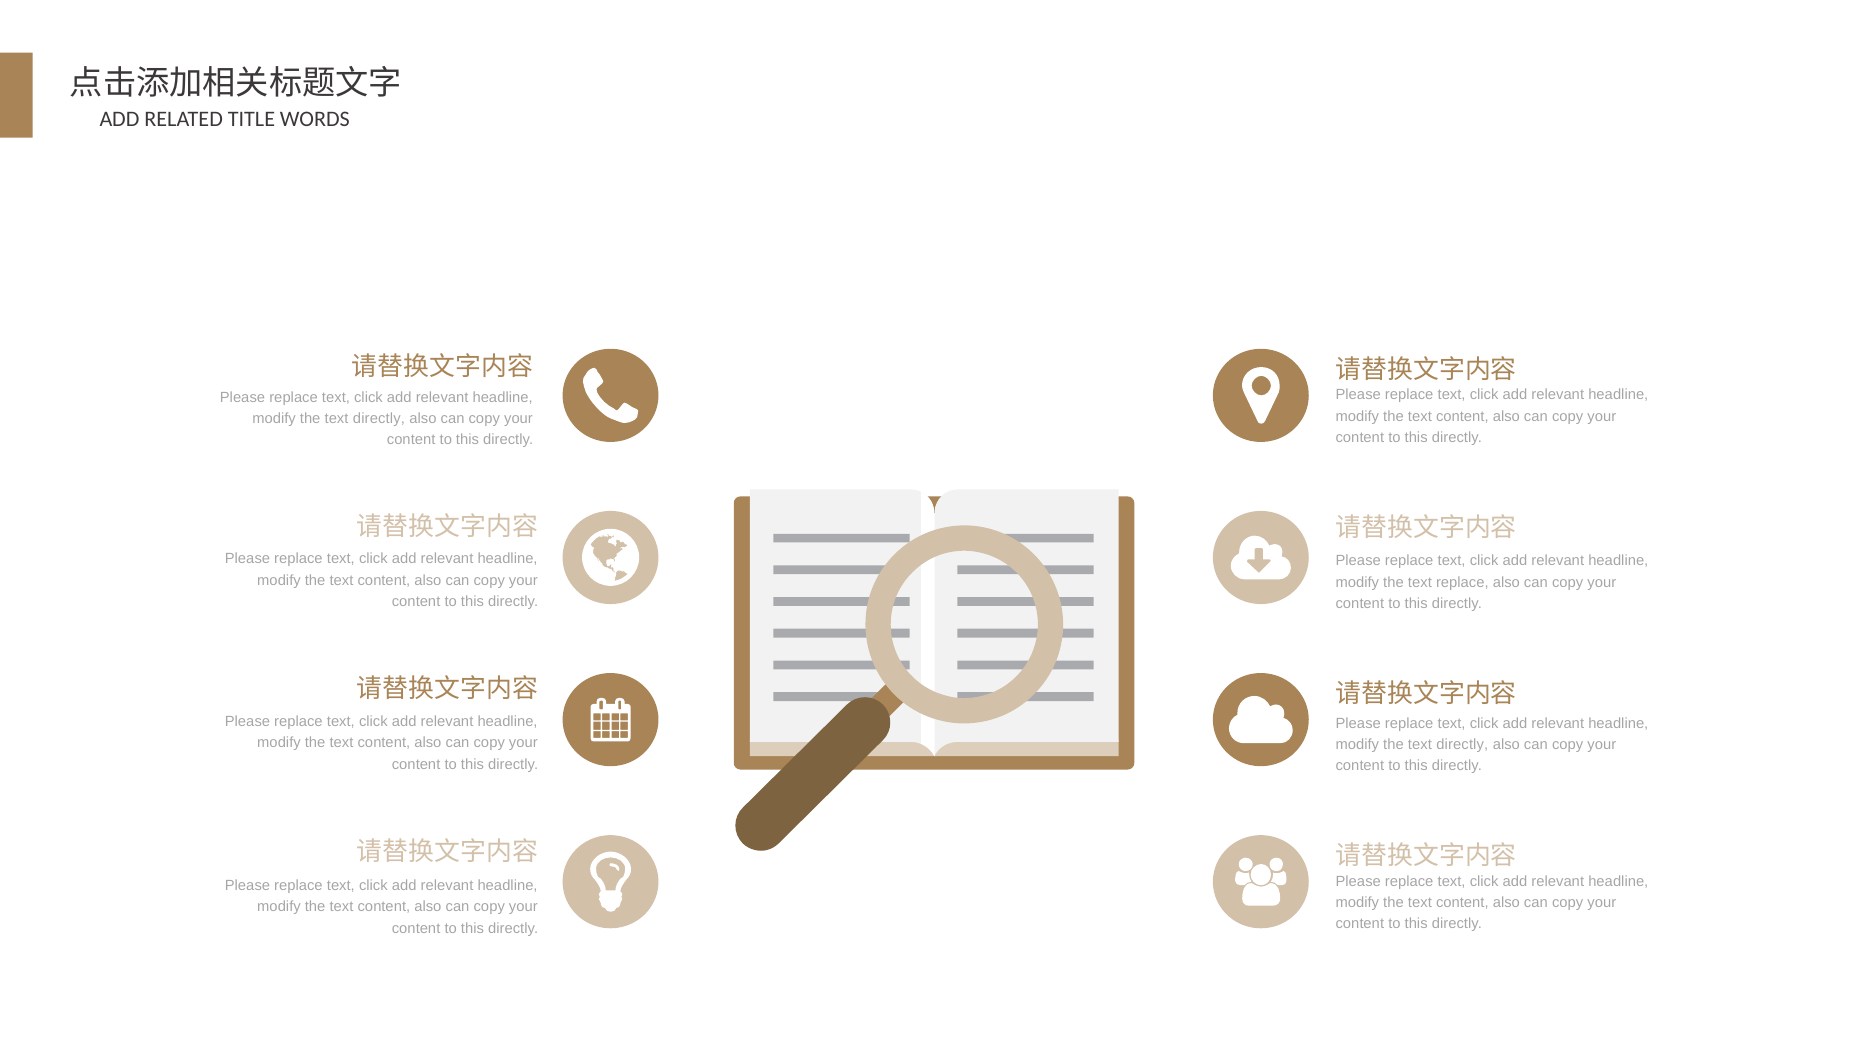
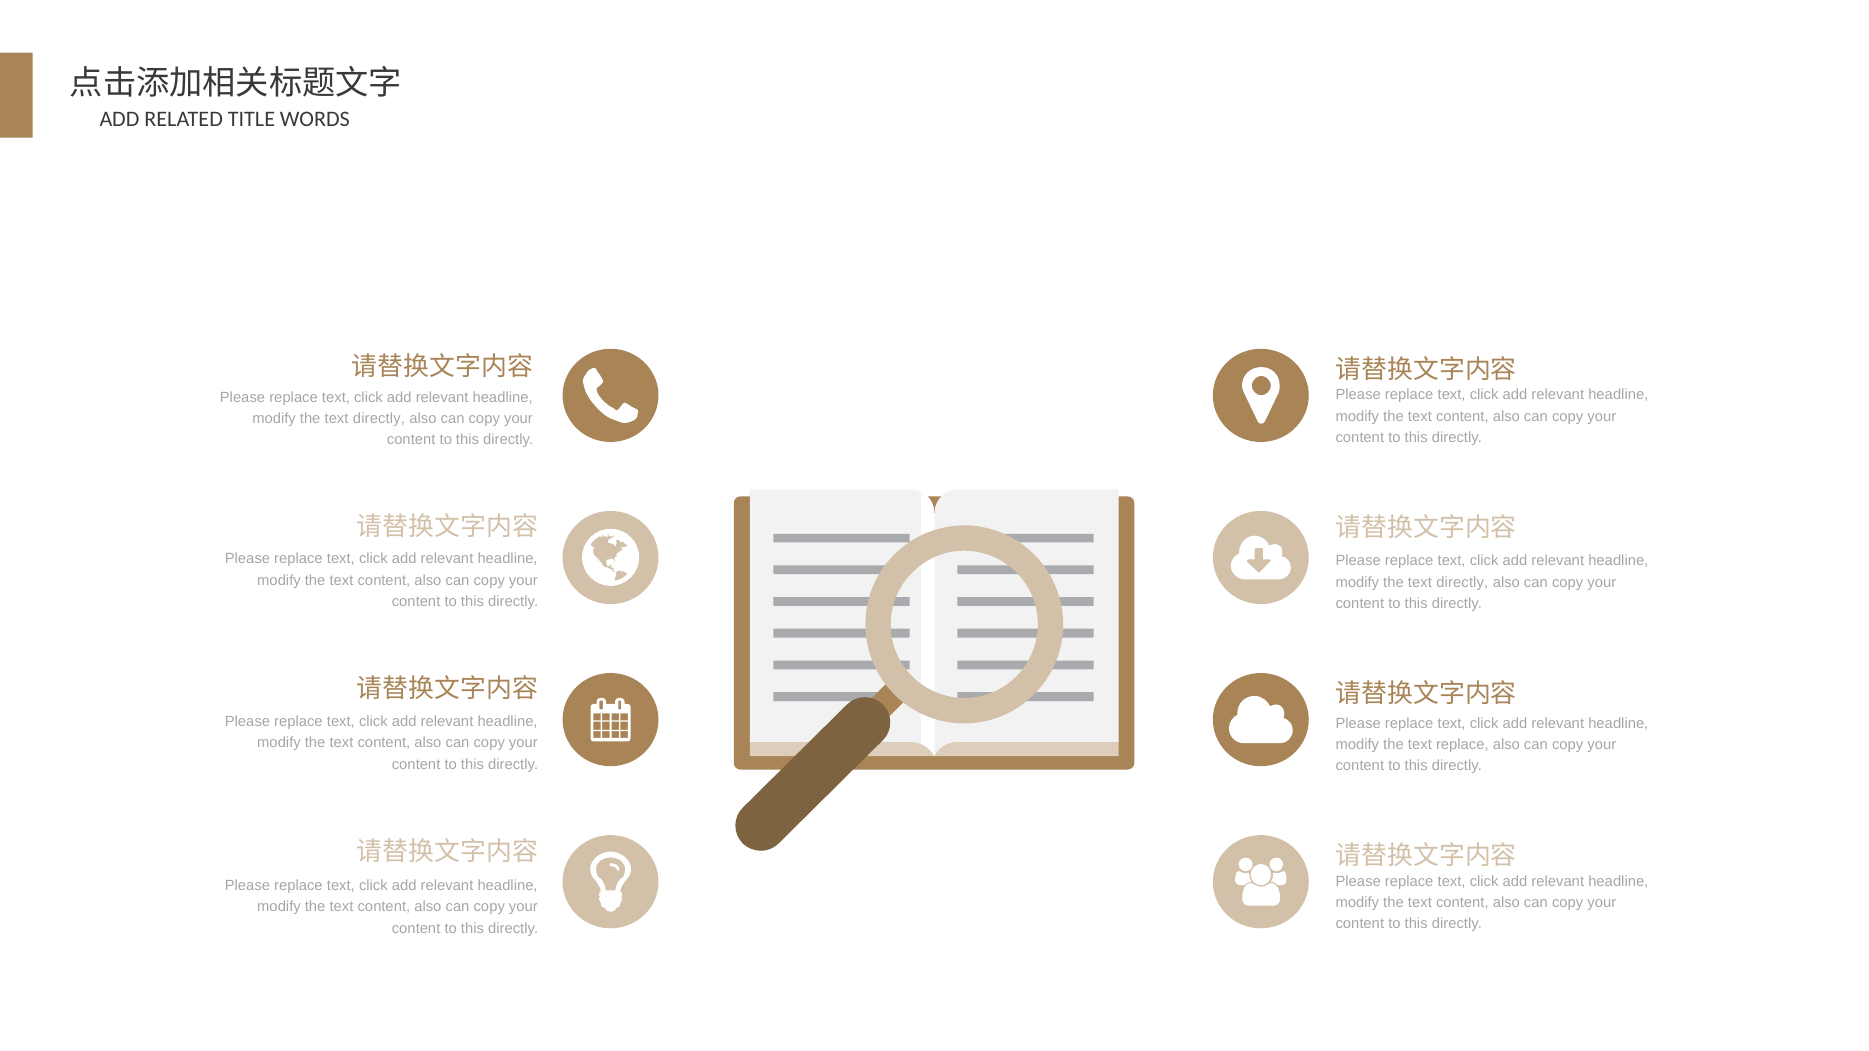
replace at (1462, 582): replace -> directly
directly at (1462, 745): directly -> replace
